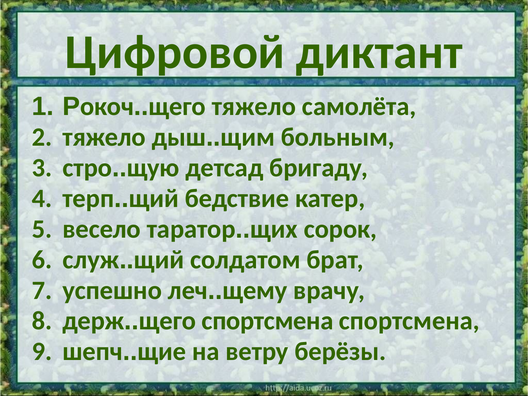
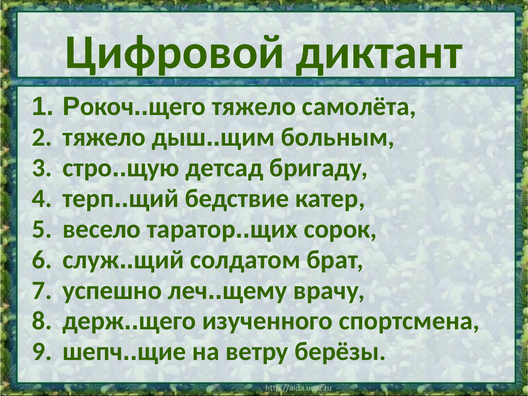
спортсмена at (268, 321): спортсмена -> изученного
